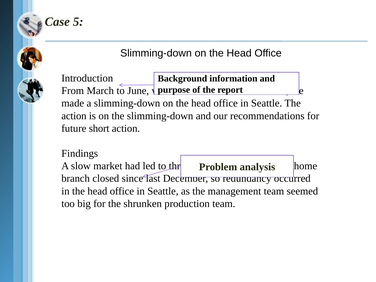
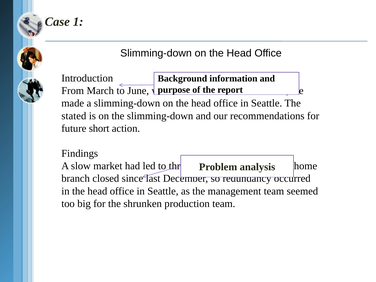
5: 5 -> 1
action at (74, 116): action -> stated
